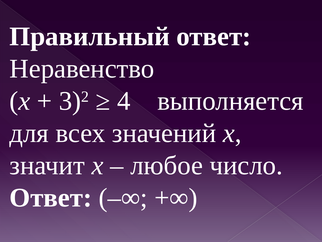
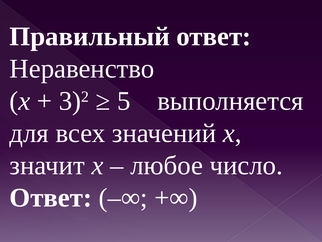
4: 4 -> 5
